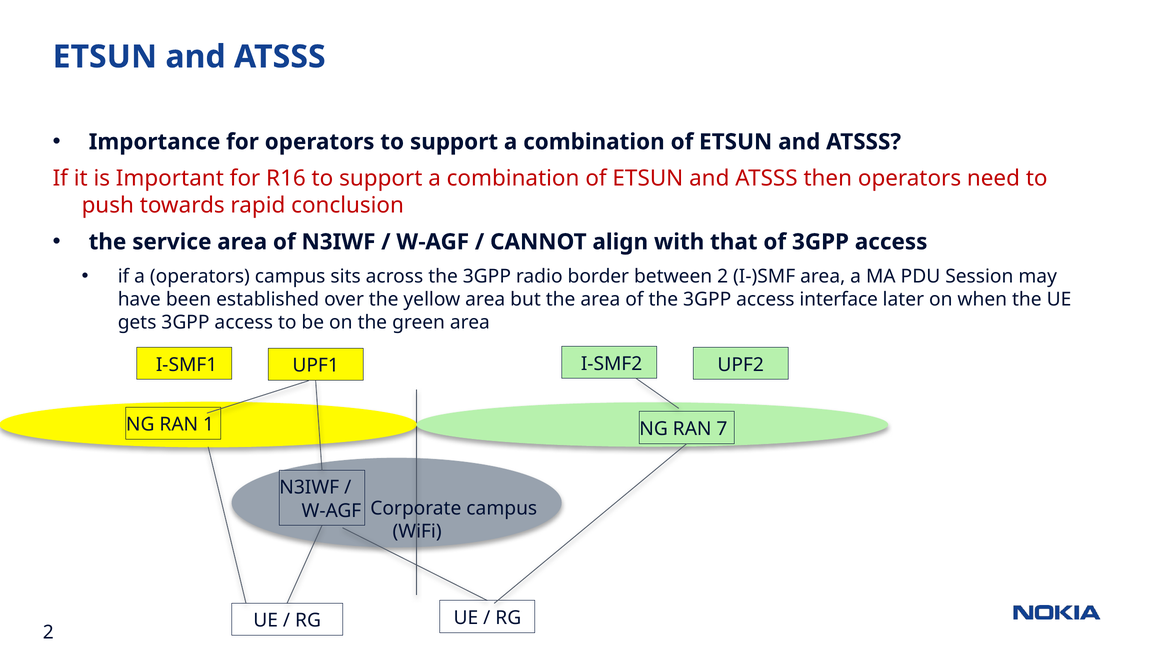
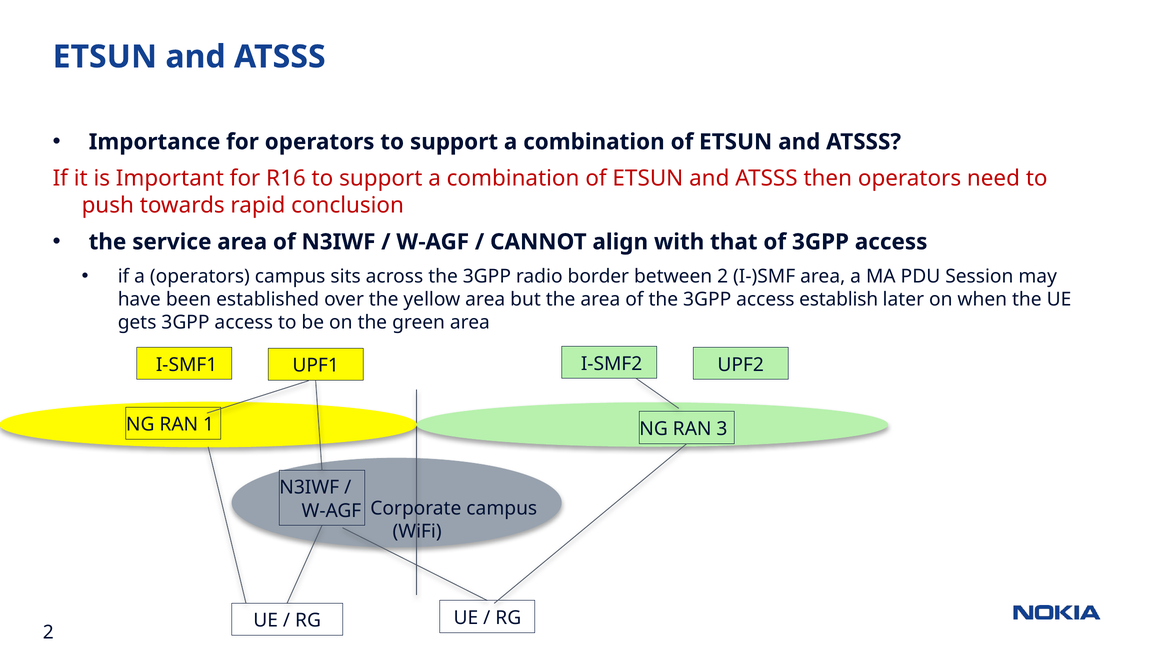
interface: interface -> establish
7: 7 -> 3
